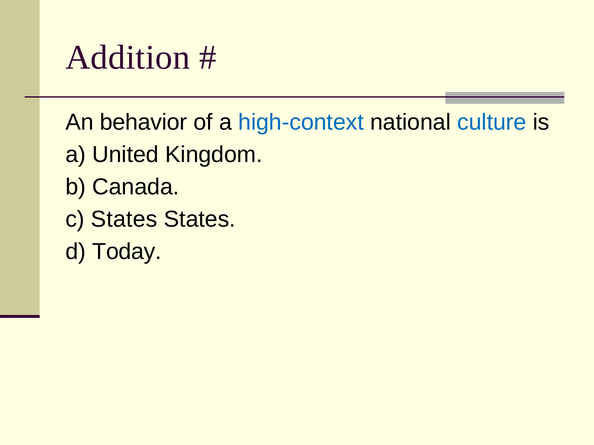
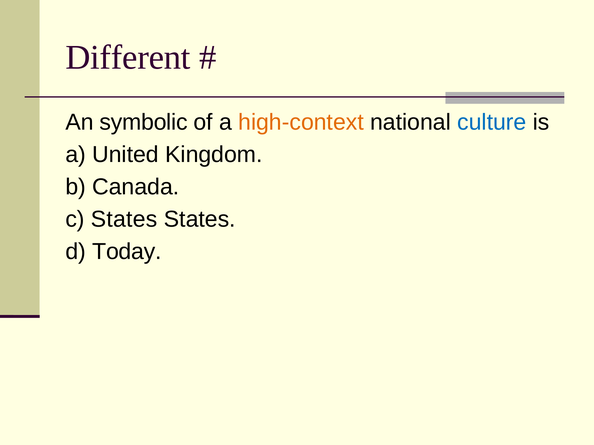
Addition: Addition -> Different
behavior: behavior -> symbolic
high-context colour: blue -> orange
